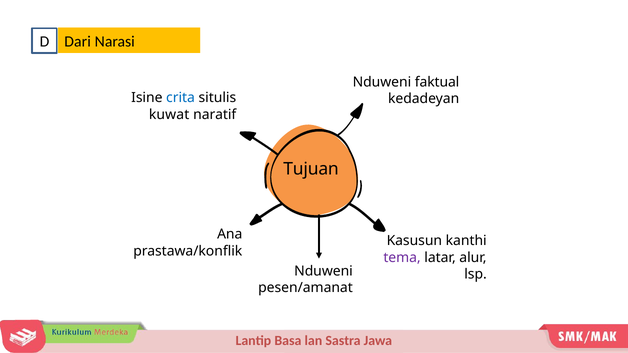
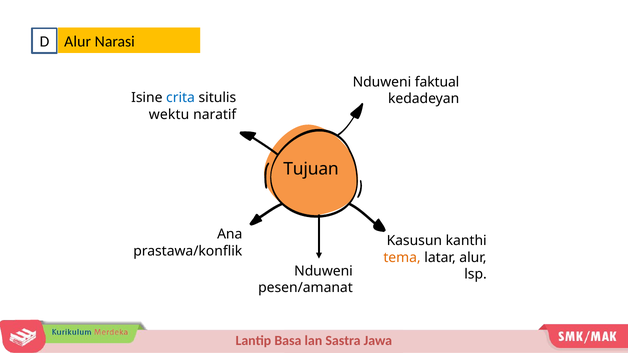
D Dari: Dari -> Alur
kuwat: kuwat -> wektu
tema colour: purple -> orange
